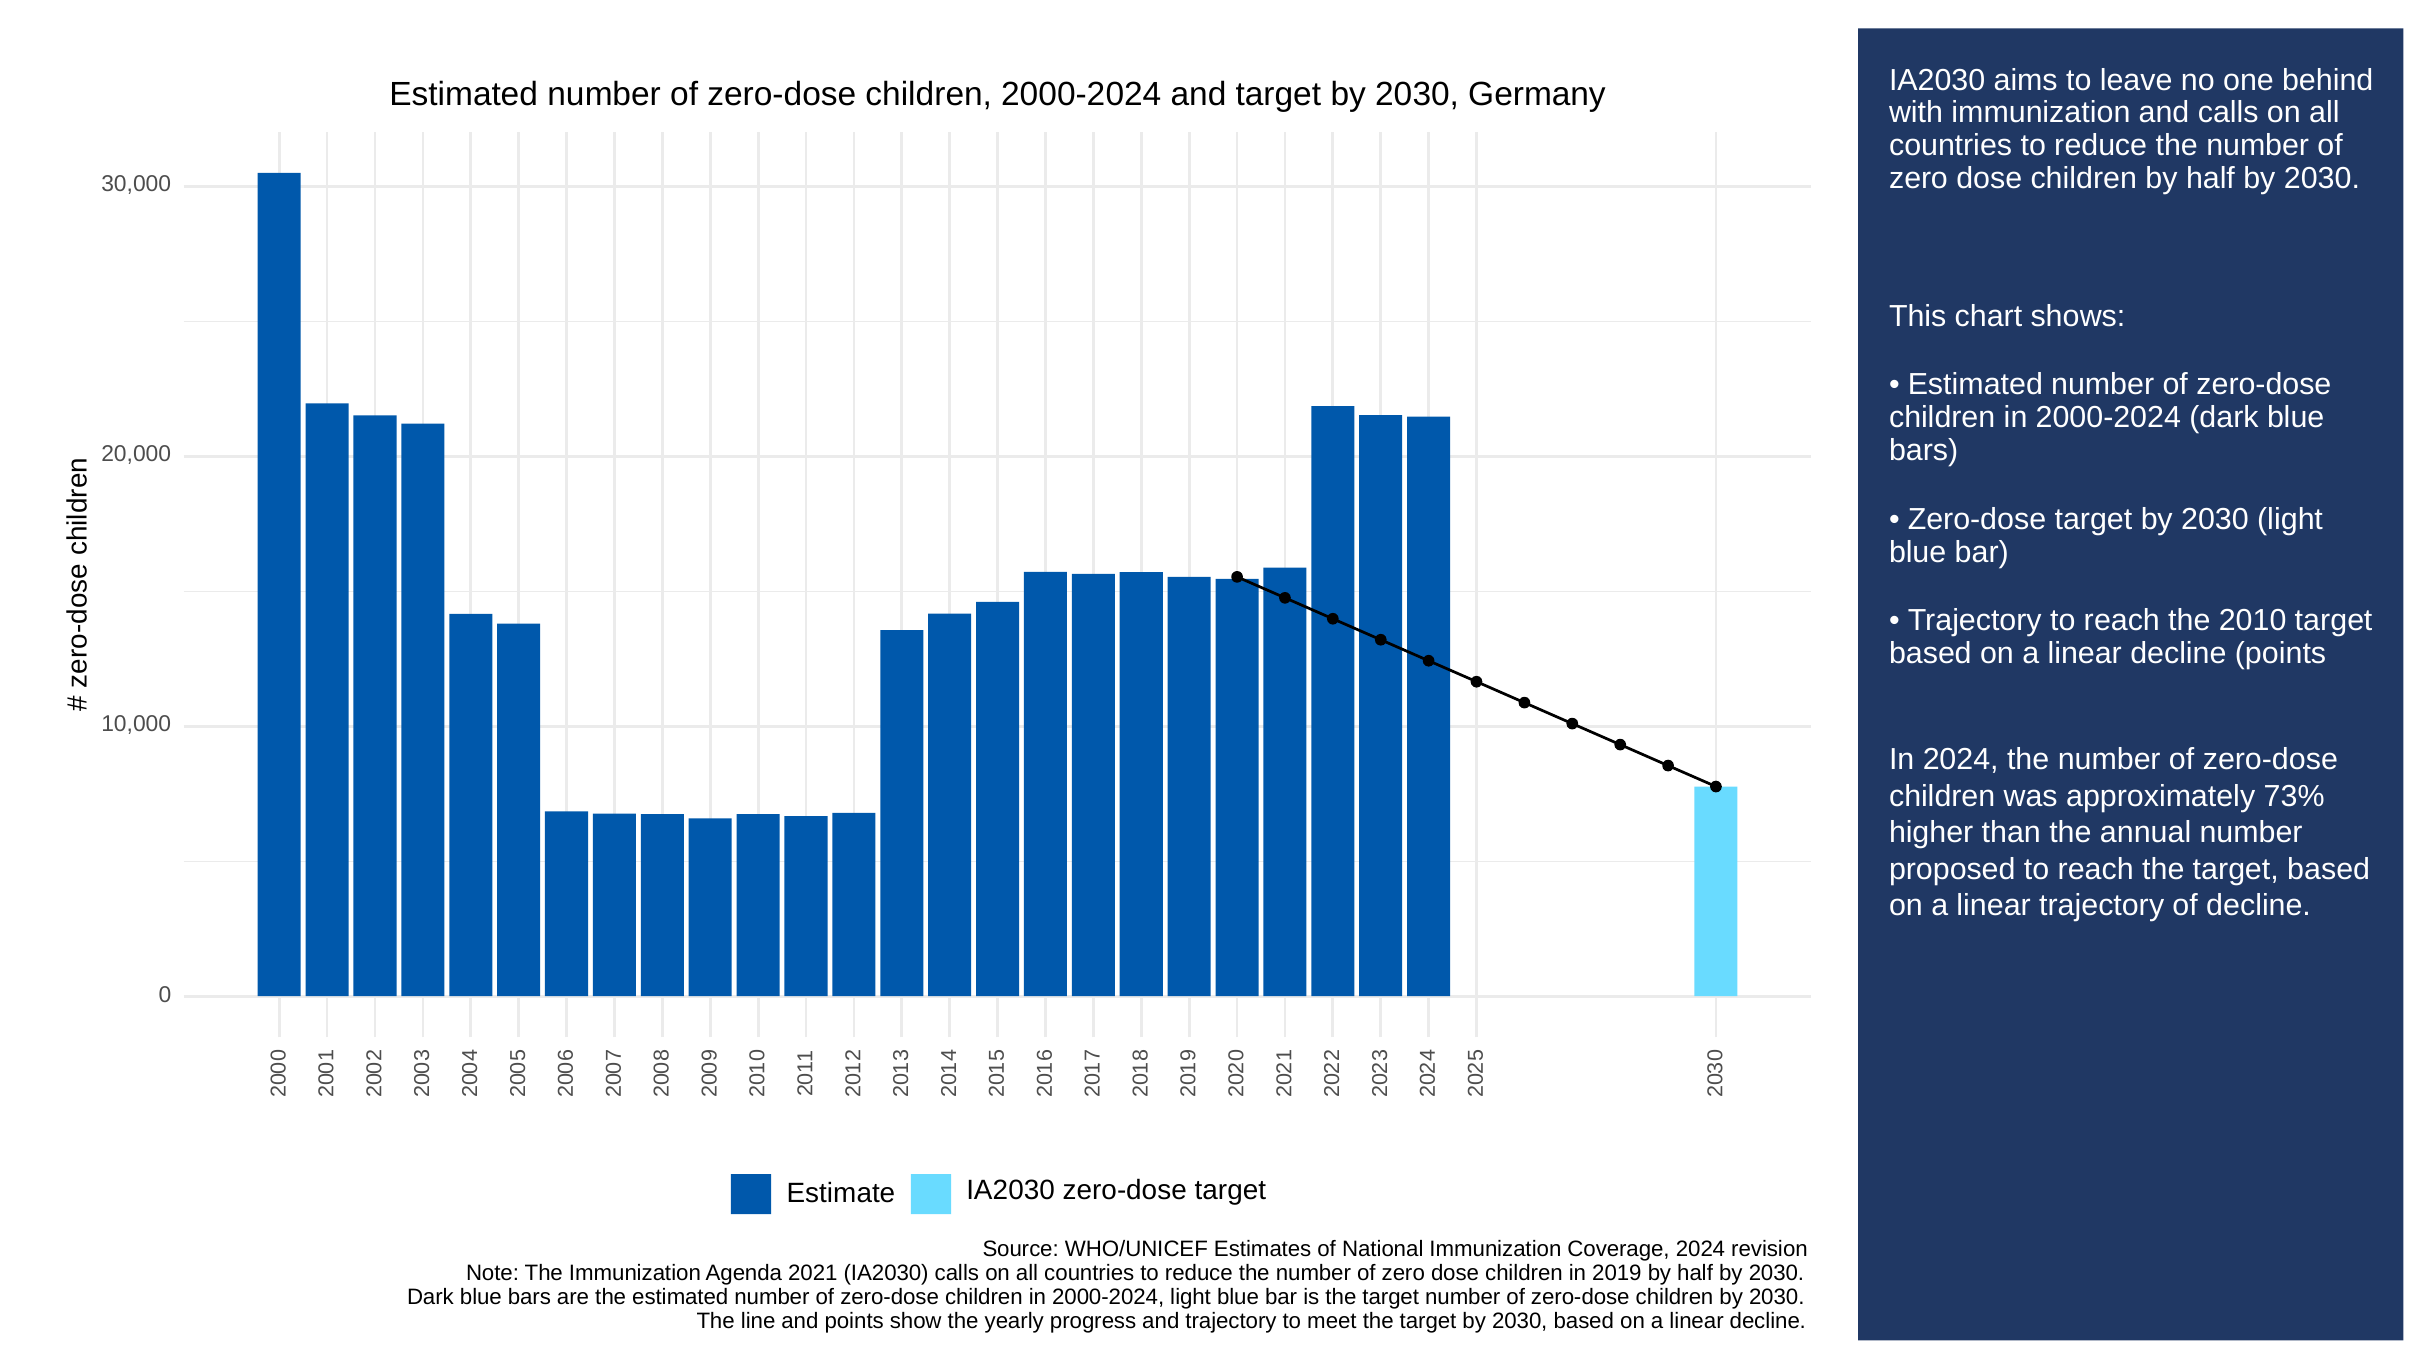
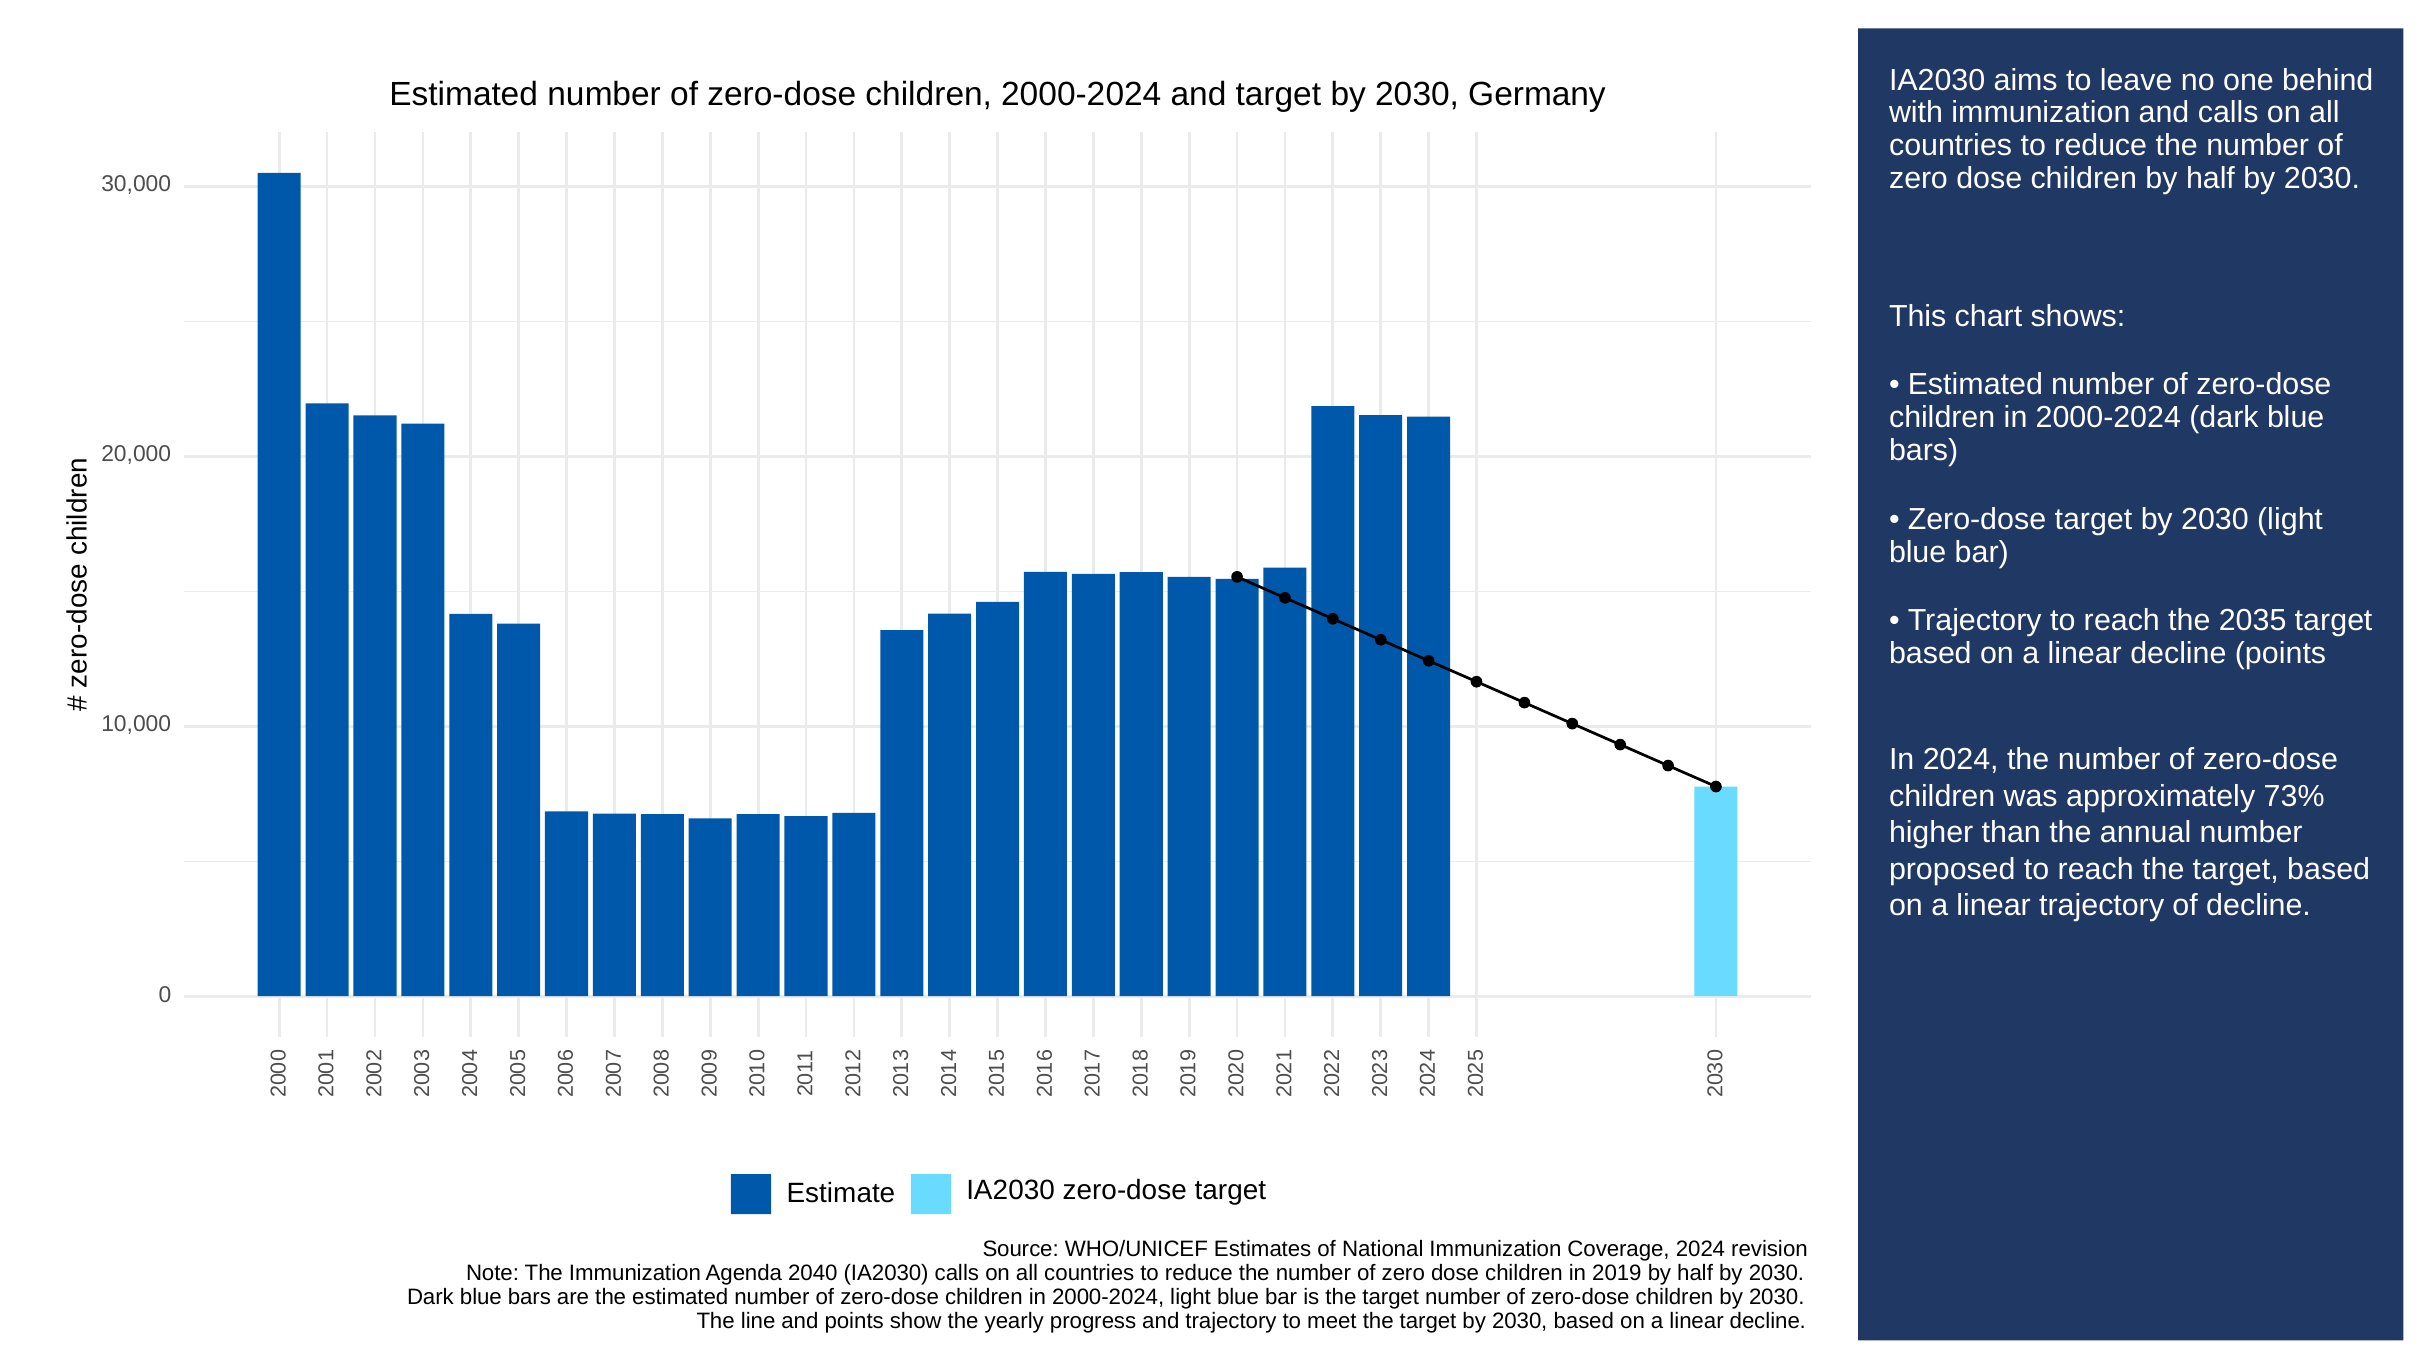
2010: 2010 -> 2035
2021: 2021 -> 2040
